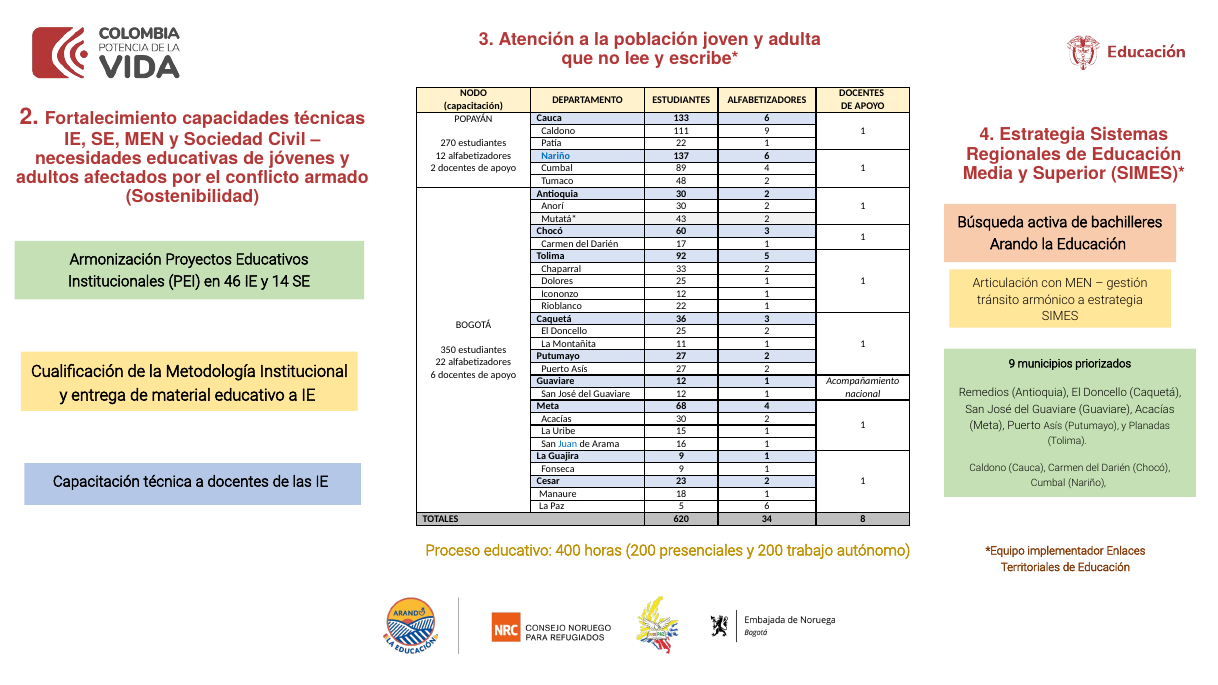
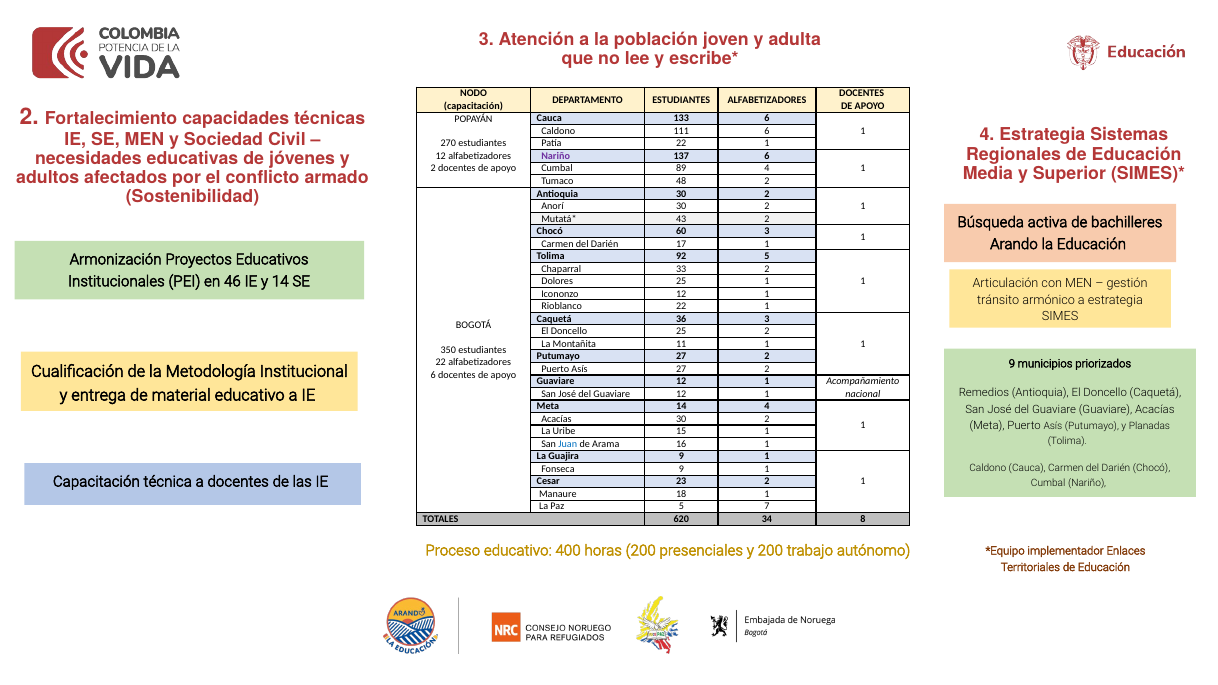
111 9: 9 -> 6
Nariño at (556, 156) colour: blue -> purple
Meta 68: 68 -> 14
5 6: 6 -> 7
